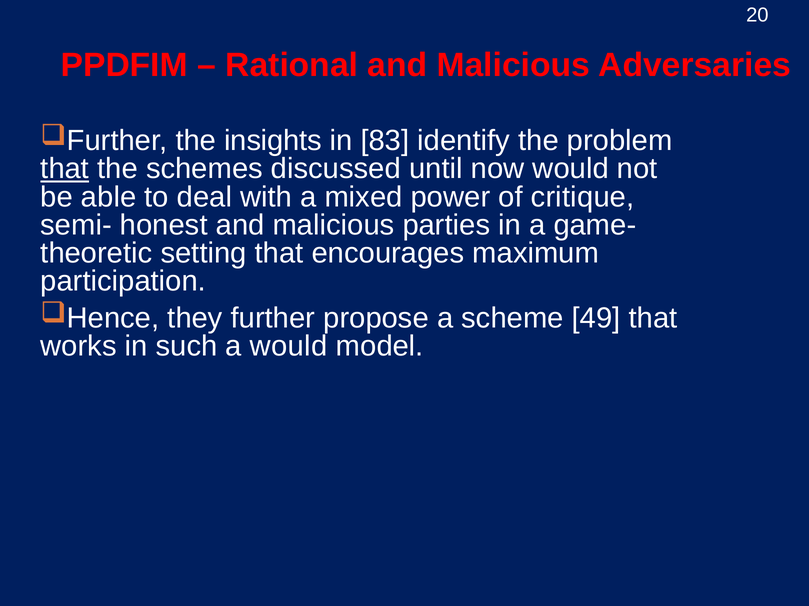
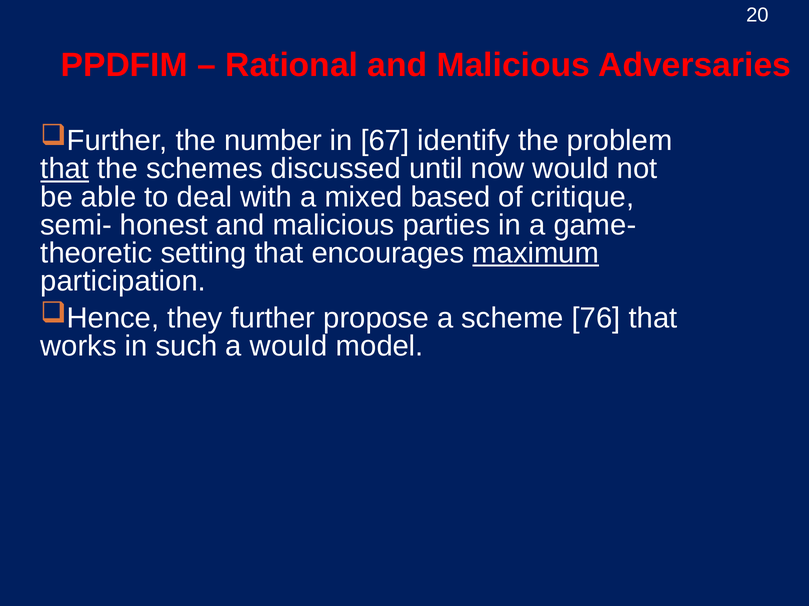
insights: insights -> number
83: 83 -> 67
power: power -> based
maximum underline: none -> present
49: 49 -> 76
